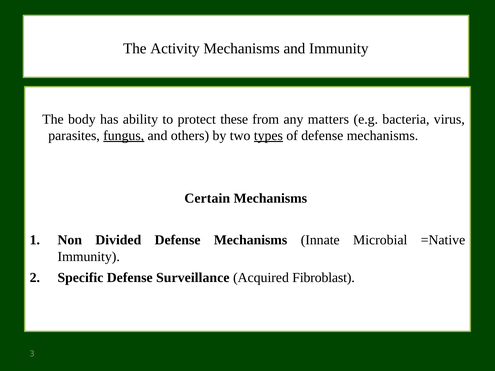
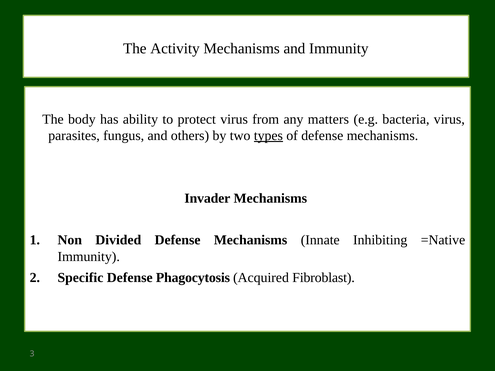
protect these: these -> virus
fungus underline: present -> none
Certain: Certain -> Invader
Microbial: Microbial -> Inhibiting
Surveillance: Surveillance -> Phagocytosis
